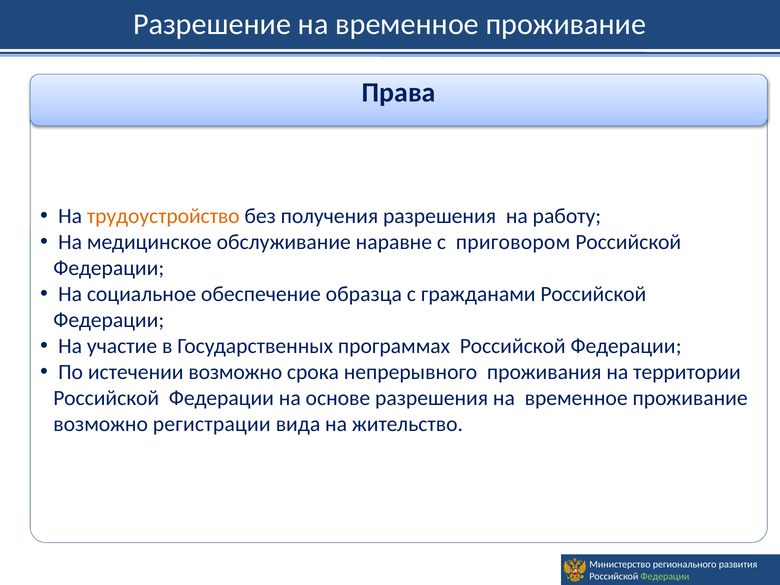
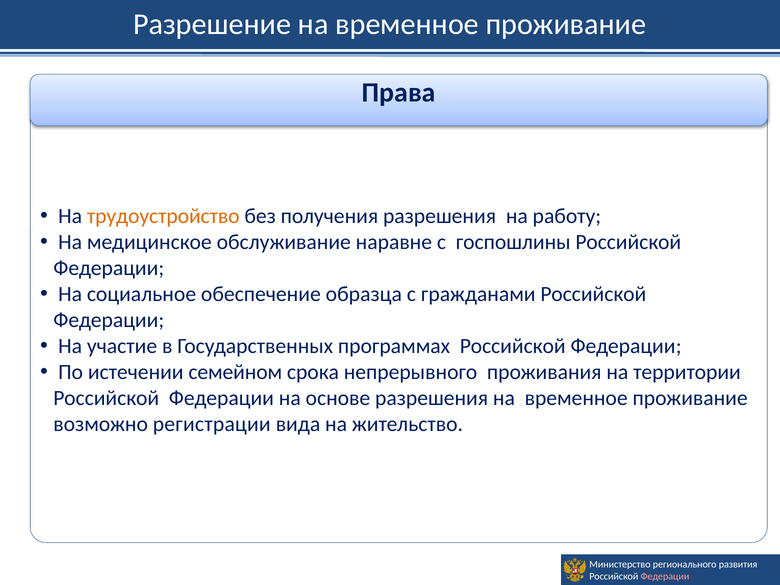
приговором: приговором -> госпошлины
истечении возможно: возможно -> семейном
Федерации at (665, 576) colour: light green -> pink
